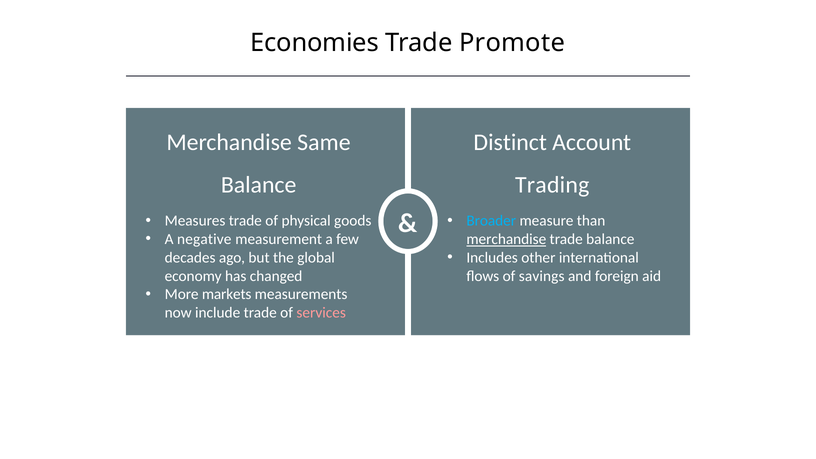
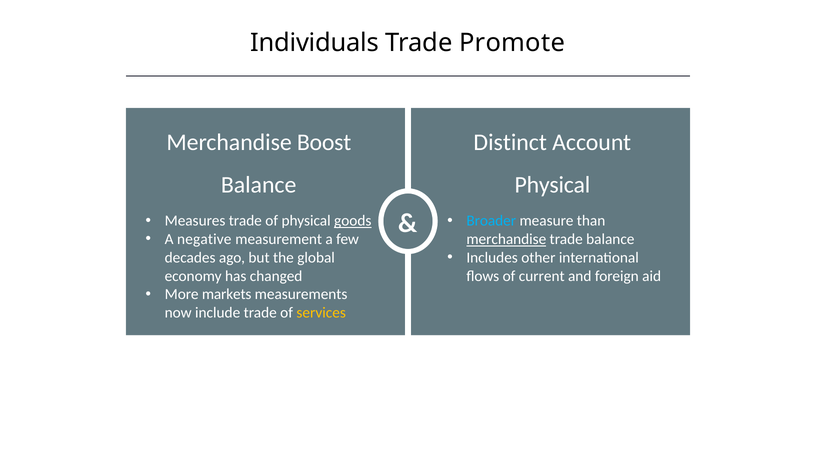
Economies: Economies -> Individuals
Same: Same -> Boost
Trading at (552, 185): Trading -> Physical
goods underline: none -> present
savings: savings -> current
services colour: pink -> yellow
